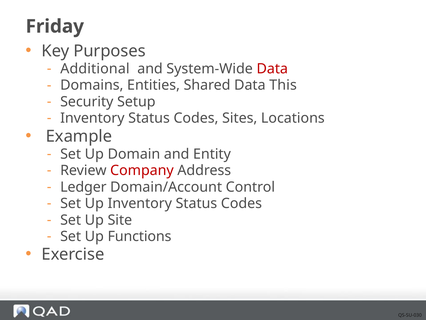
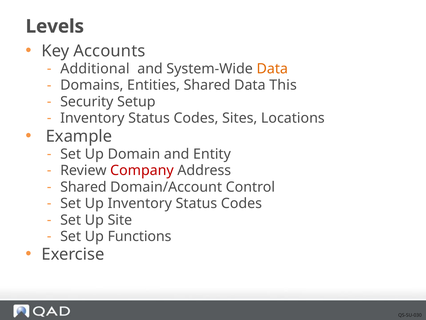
Friday: Friday -> Levels
Purposes: Purposes -> Accounts
Data at (272, 69) colour: red -> orange
Ledger at (83, 187): Ledger -> Shared
